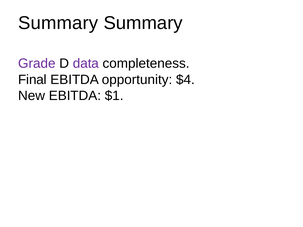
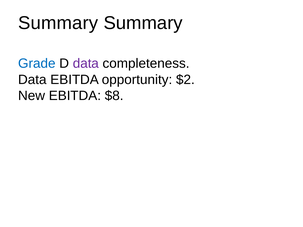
Grade colour: purple -> blue
Final at (32, 80): Final -> Data
$4: $4 -> $2
$1: $1 -> $8
